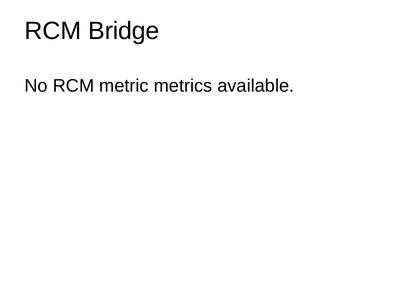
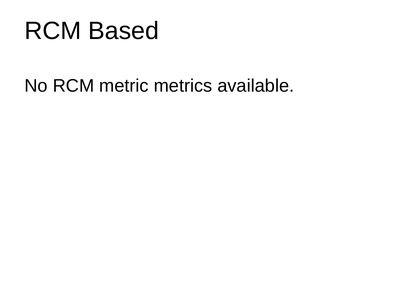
Bridge: Bridge -> Based
